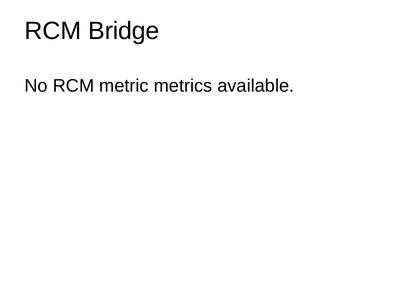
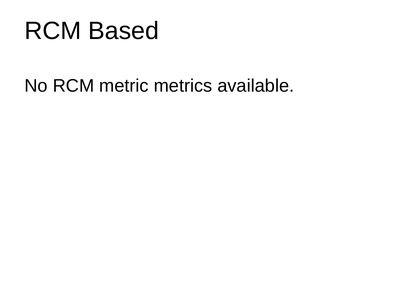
Bridge: Bridge -> Based
